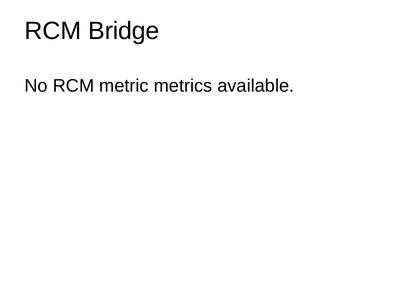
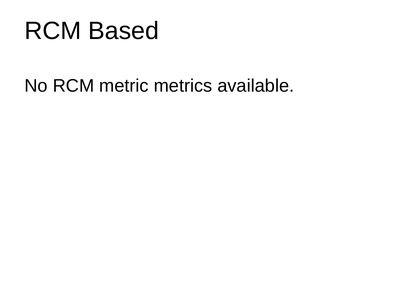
Bridge: Bridge -> Based
